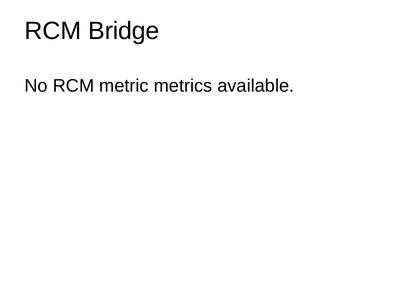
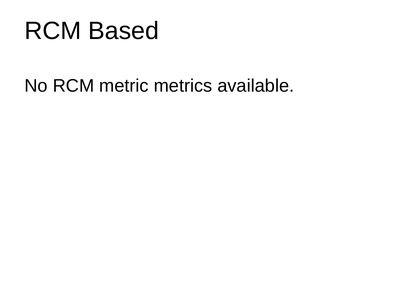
Bridge: Bridge -> Based
